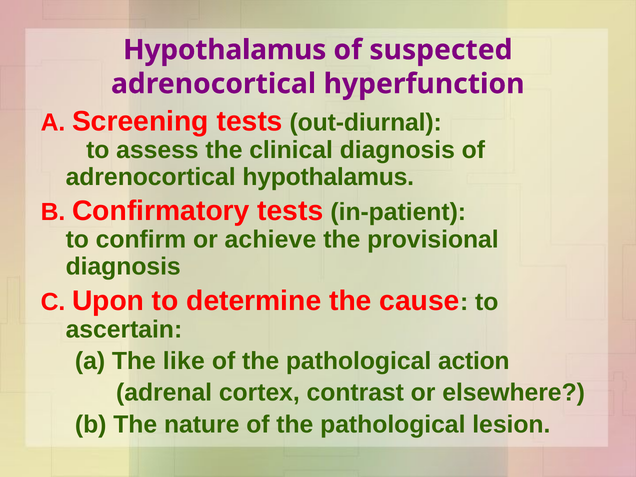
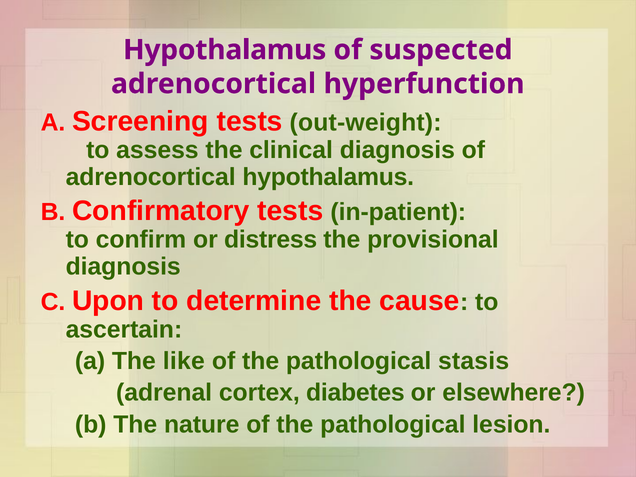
out-diurnal: out-diurnal -> out-weight
achieve: achieve -> distress
action: action -> stasis
contrast: contrast -> diabetes
